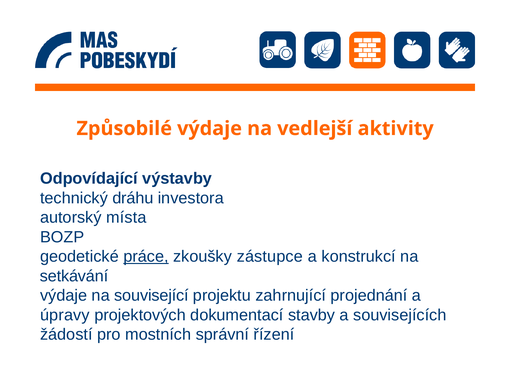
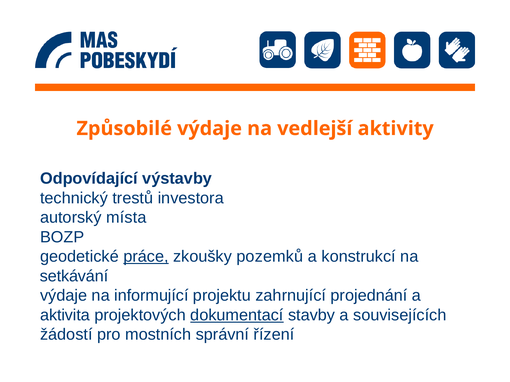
dráhu: dráhu -> trestů
zástupce: zástupce -> pozemků
související: související -> informující
úpravy: úpravy -> aktivita
dokumentací underline: none -> present
